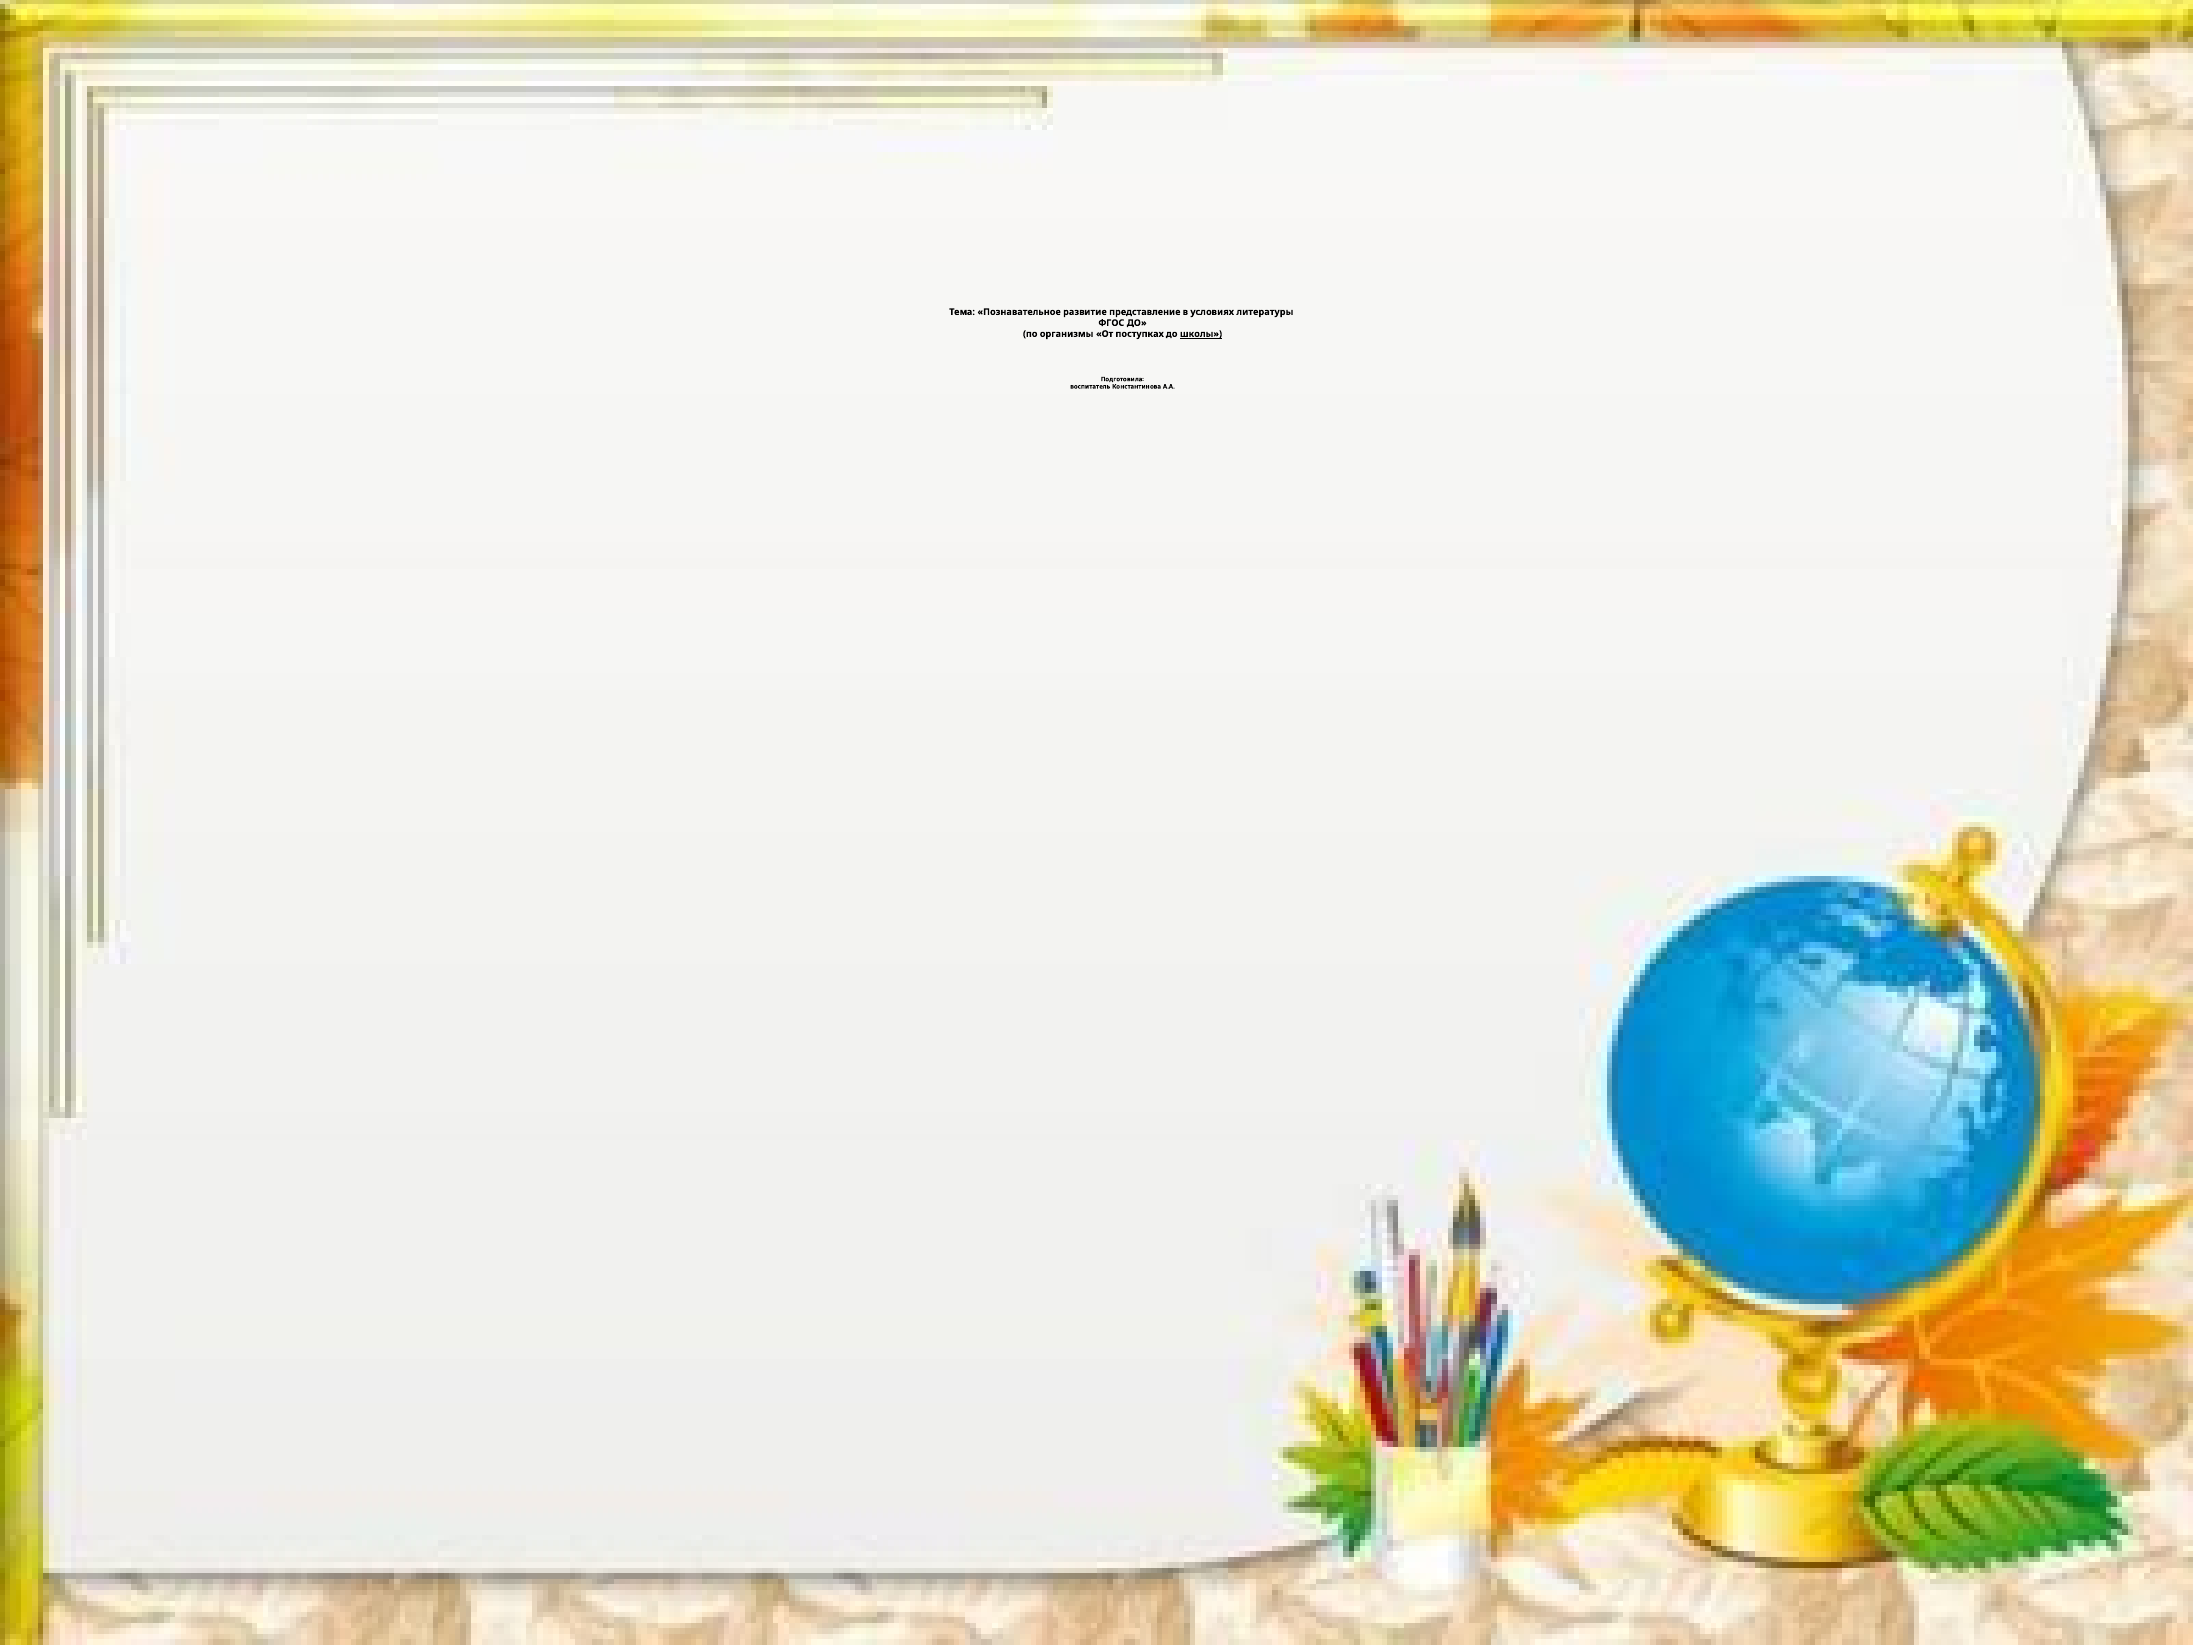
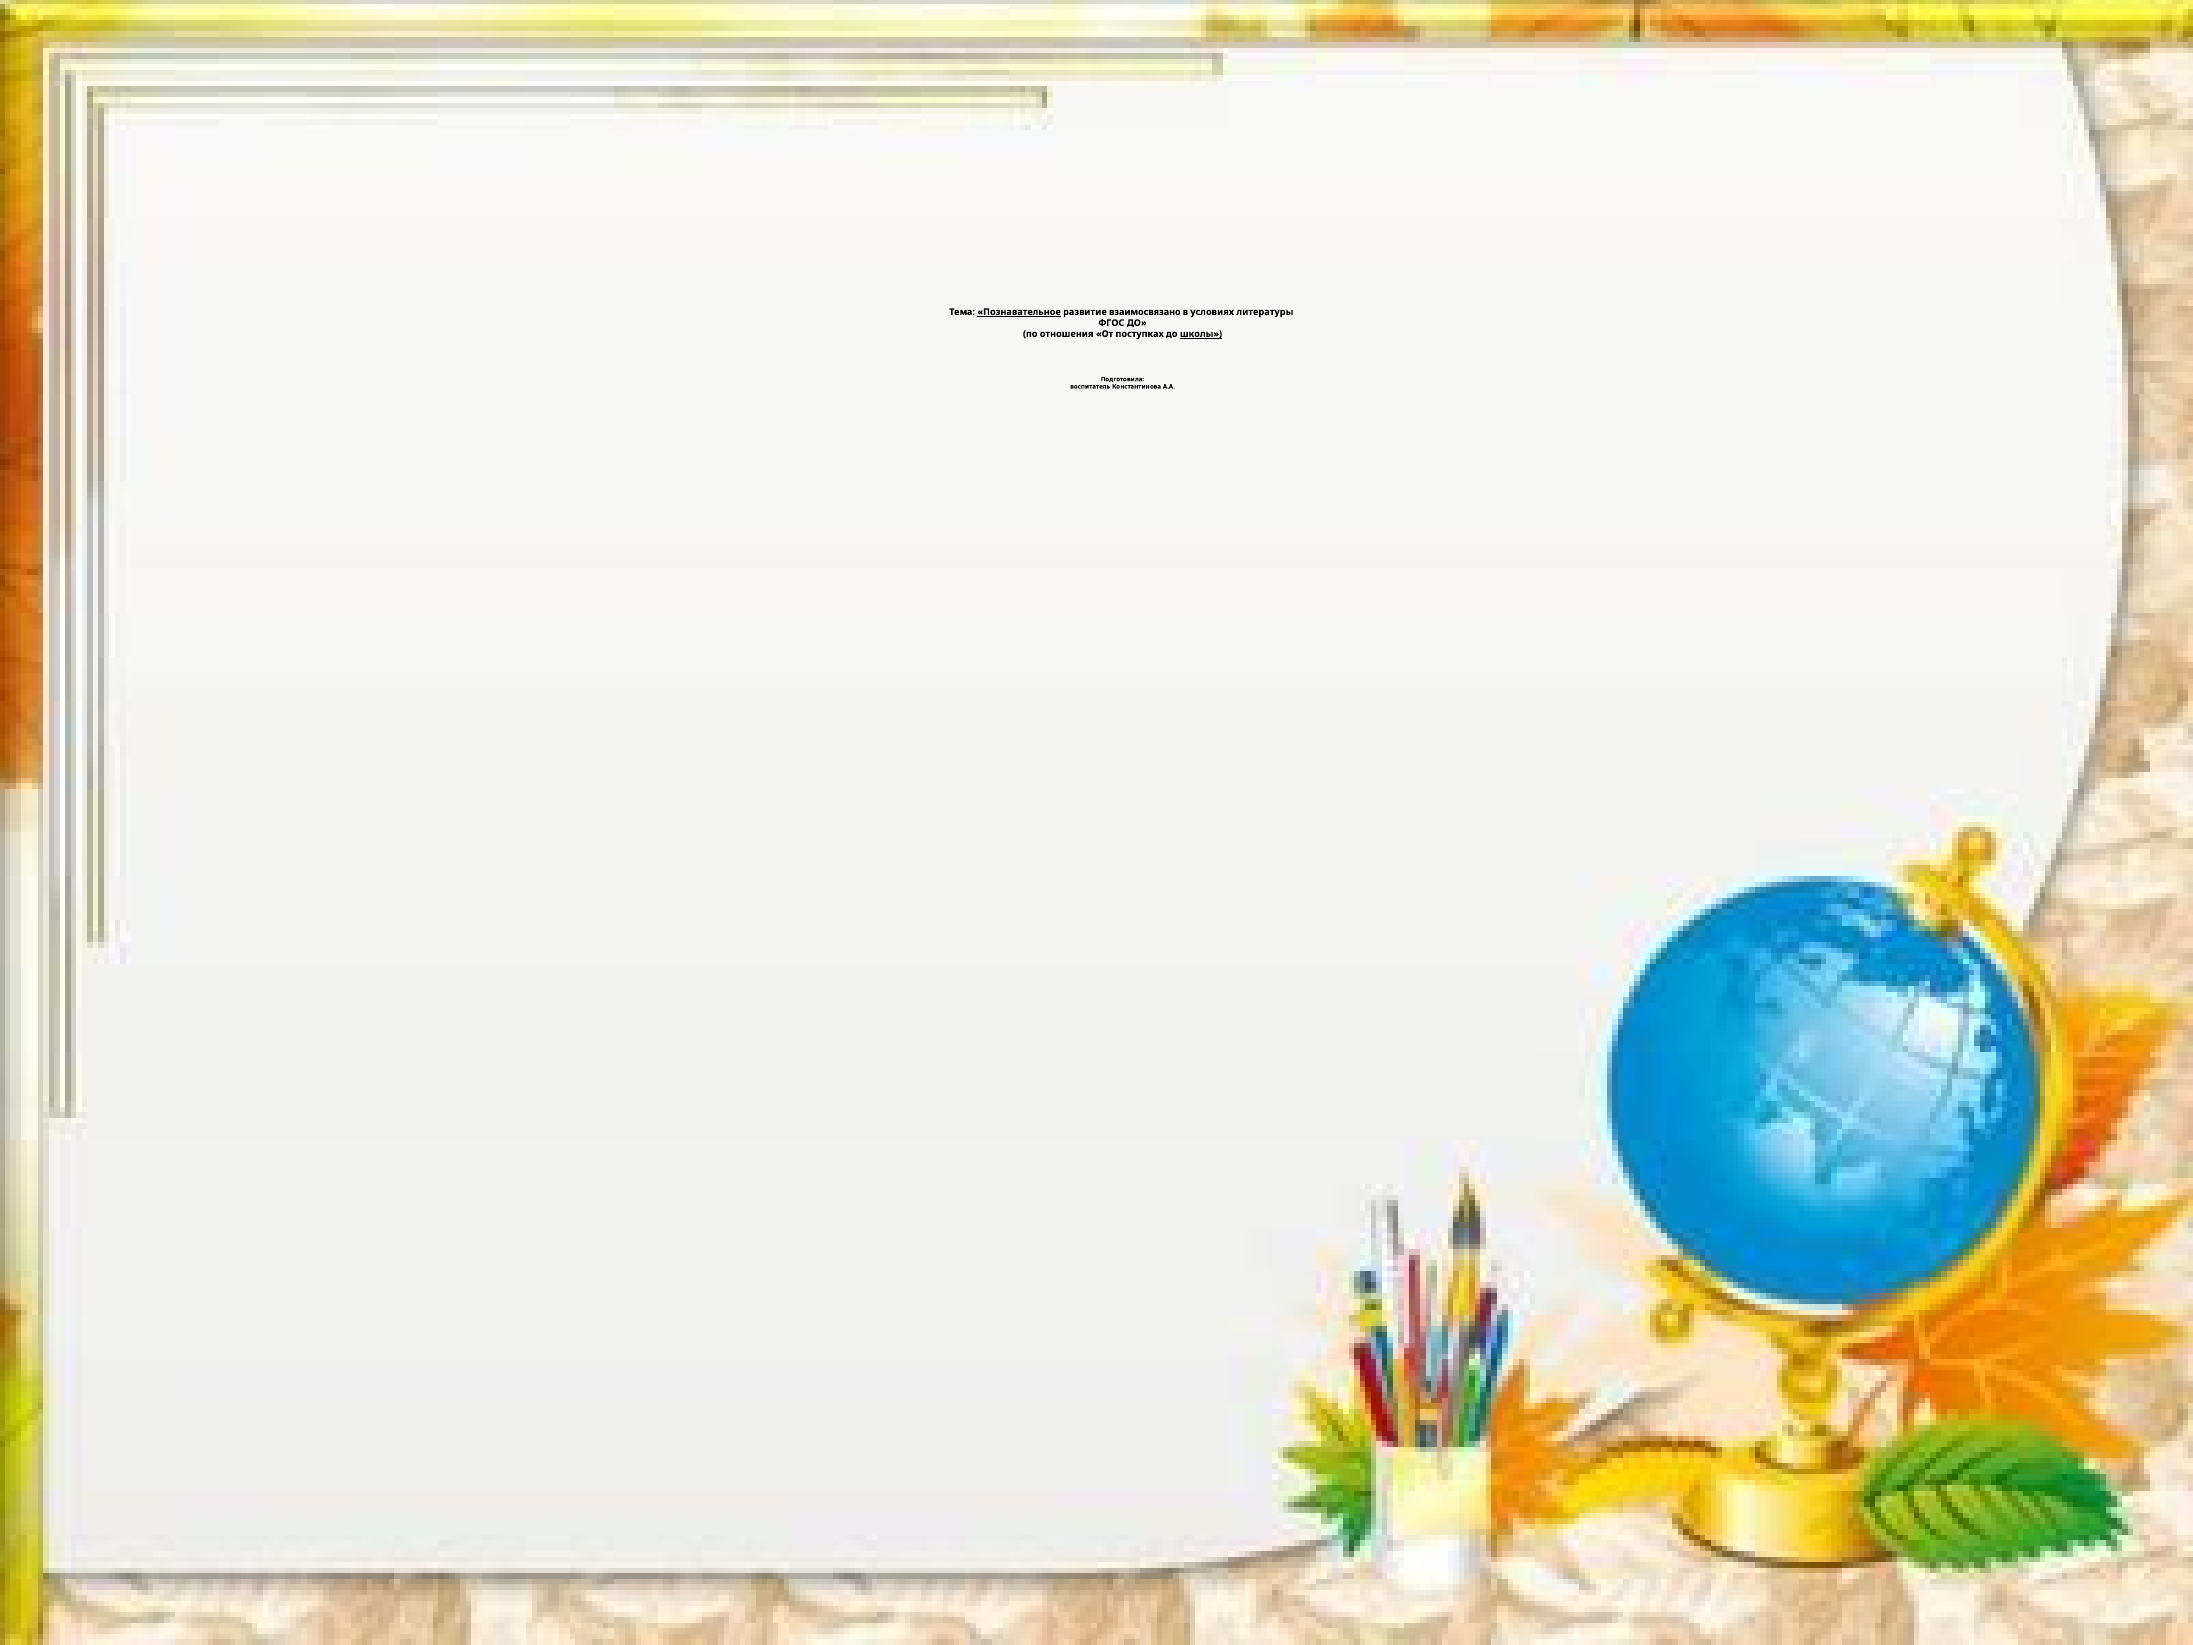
Познавательное underline: none -> present
представление: представление -> взаимосвязано
организмы: организмы -> отношения
